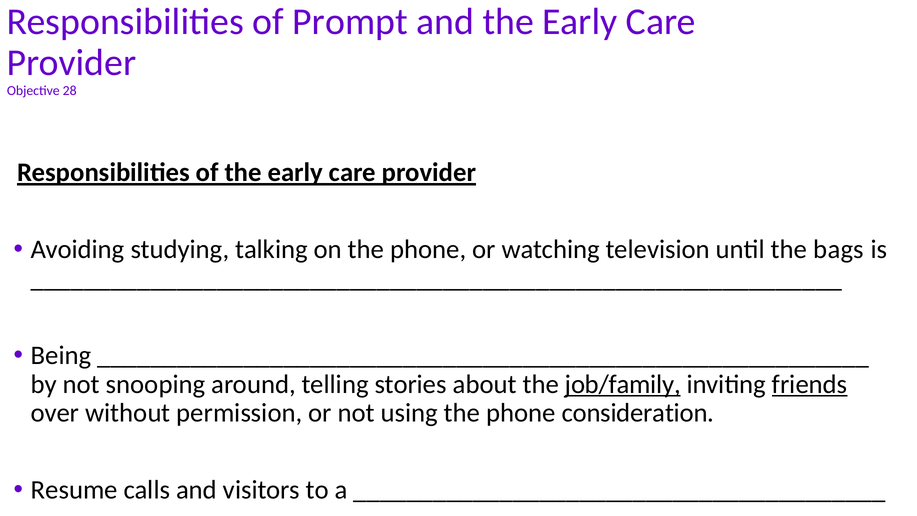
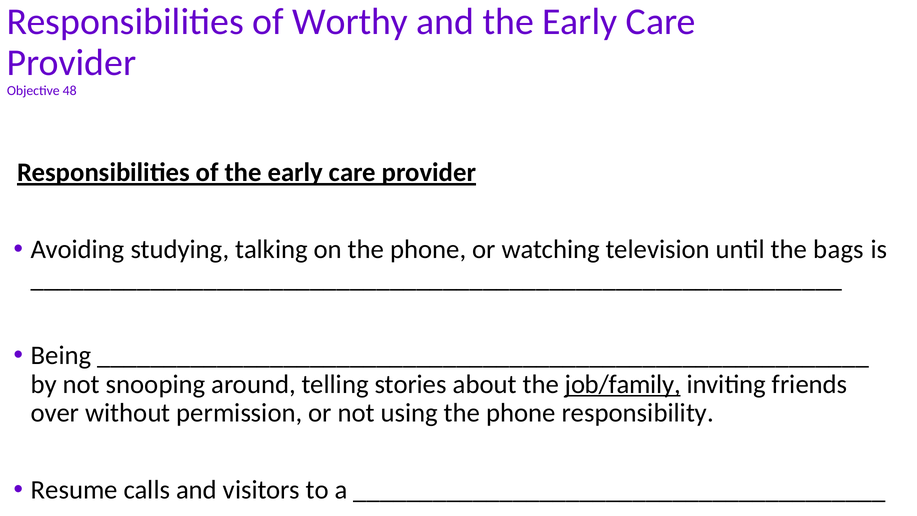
Prompt: Prompt -> Worthy
28: 28 -> 48
friends underline: present -> none
consideration: consideration -> responsibility
